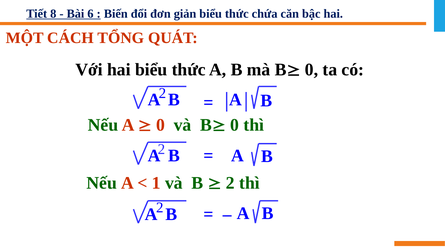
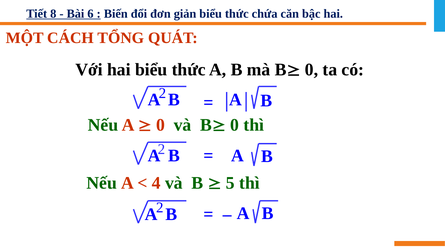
1: 1 -> 4
2 at (230, 182): 2 -> 5
